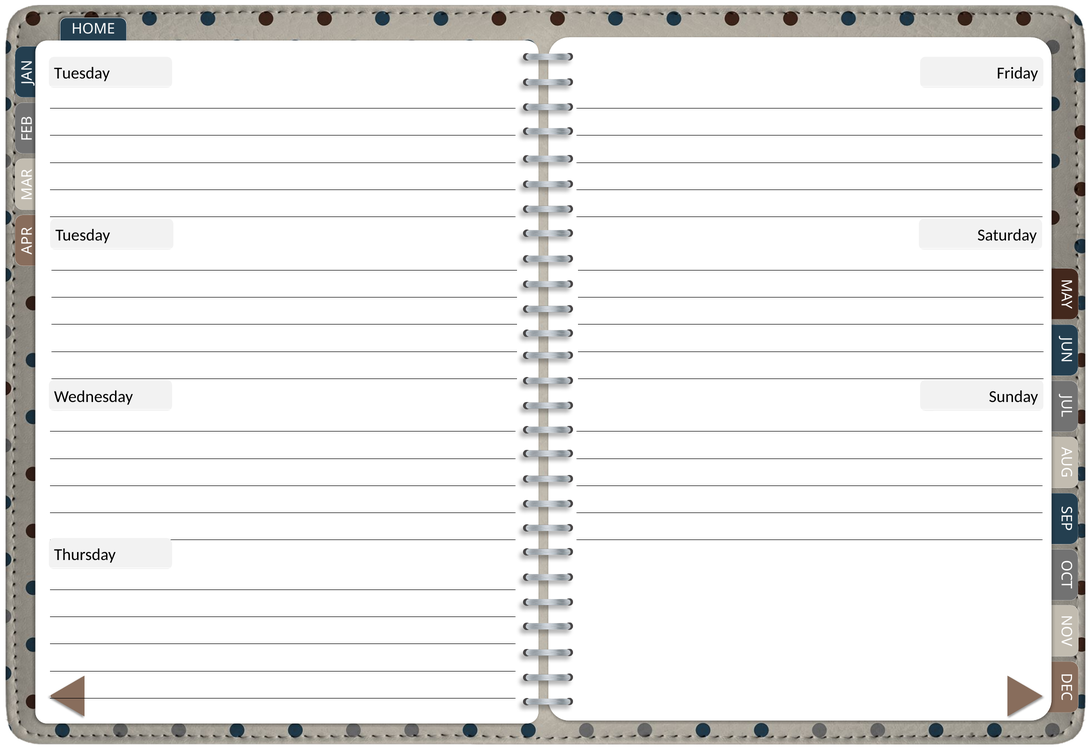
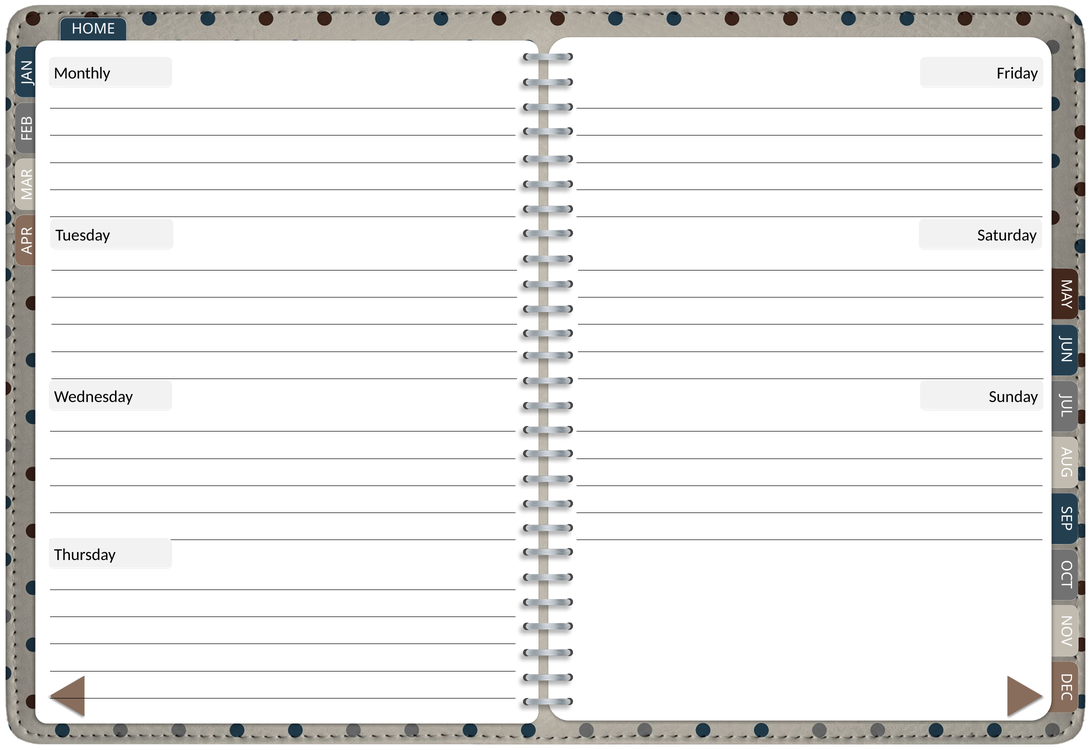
Tuesday at (82, 73): Tuesday -> Monthly
